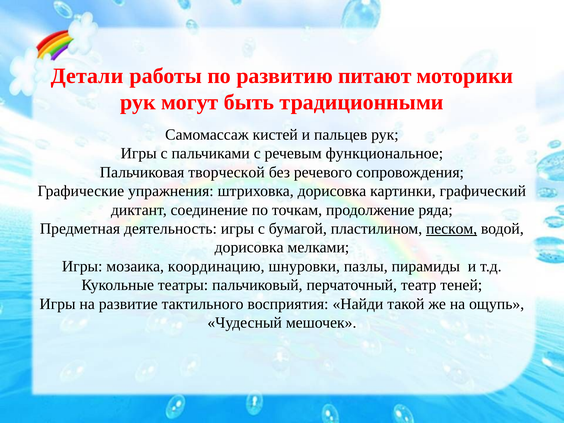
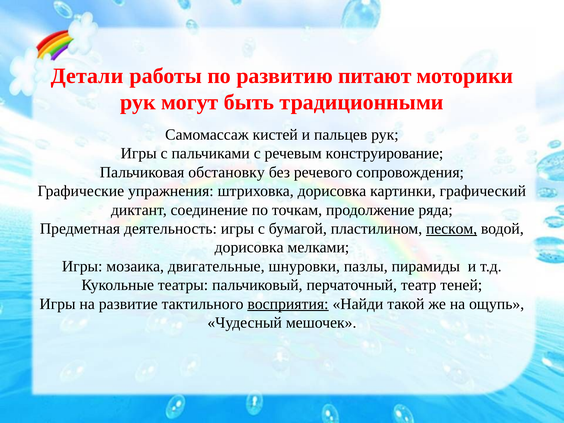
функциональное: функциональное -> конструирование
творческой: творческой -> обстановку
координацию: координацию -> двигательные
восприятия underline: none -> present
